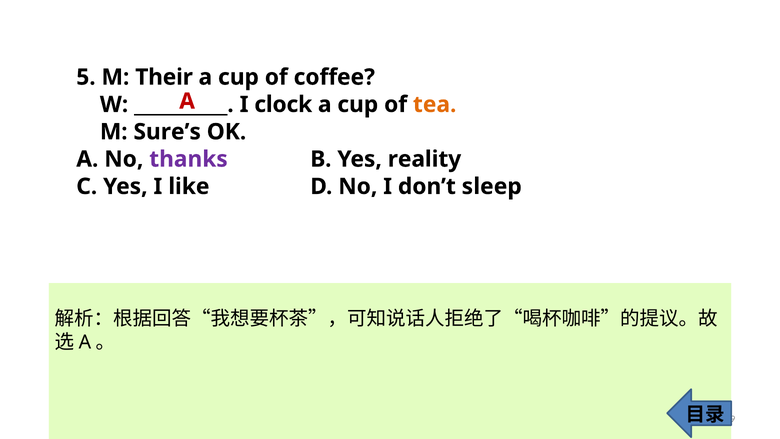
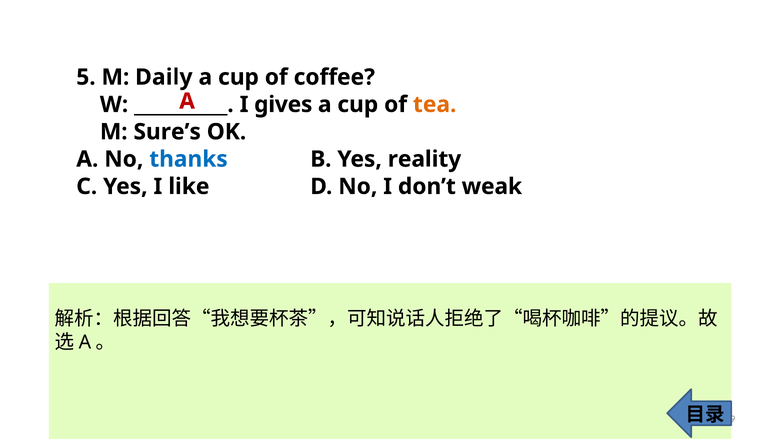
Their: Their -> Daily
clock: clock -> gives
thanks colour: purple -> blue
sleep: sleep -> weak
